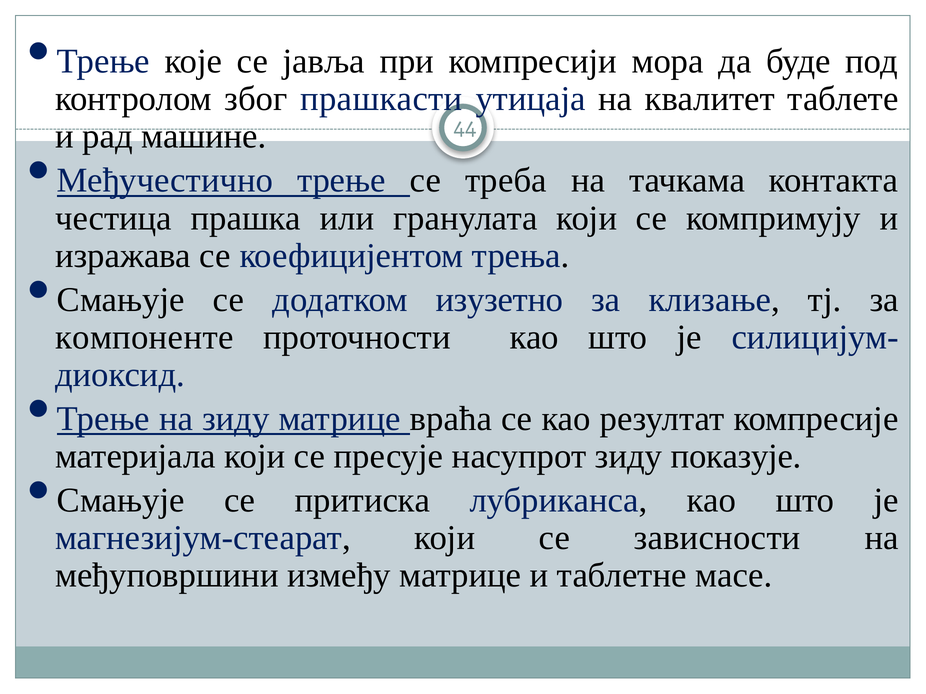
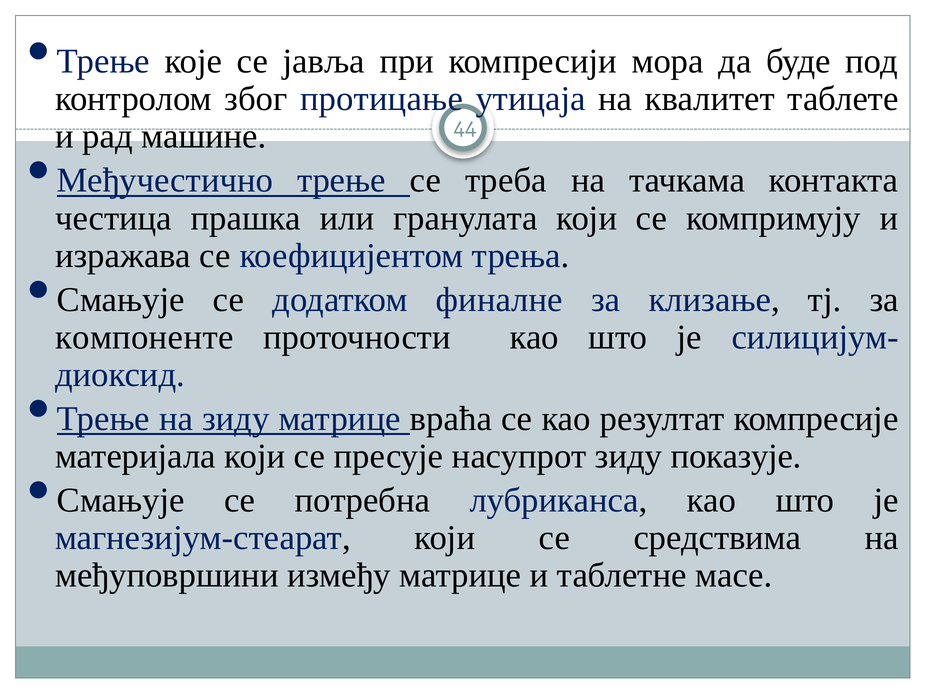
прашкасти: прашкасти -> протицање
изузетно: изузетно -> финалне
притиска: притиска -> потребна
зависности: зависности -> средствима
